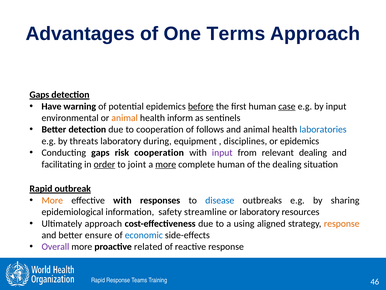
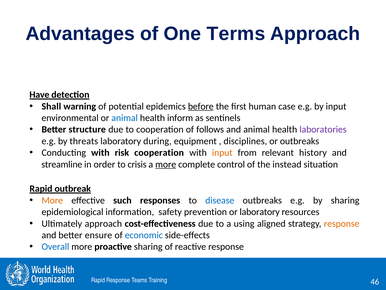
Gaps at (39, 95): Gaps -> Have
Have: Have -> Shall
case underline: present -> none
animal at (125, 118) colour: orange -> blue
Better detection: detection -> structure
laboratories colour: blue -> purple
or epidemics: epidemics -> outbreaks
Conducting gaps: gaps -> with
input at (222, 152) colour: purple -> orange
relevant dealing: dealing -> history
facilitating: facilitating -> streamline
order underline: present -> none
joint: joint -> crisis
complete human: human -> control
the dealing: dealing -> instead
effective with: with -> such
streamline: streamline -> prevention
Overall colour: purple -> blue
proactive related: related -> sharing
